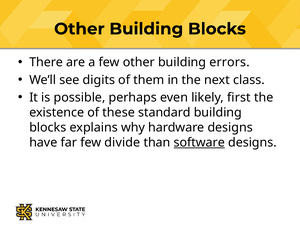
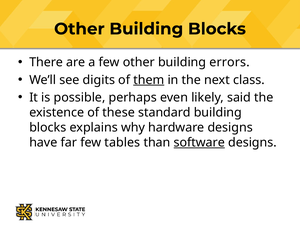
them underline: none -> present
first: first -> said
divide: divide -> tables
